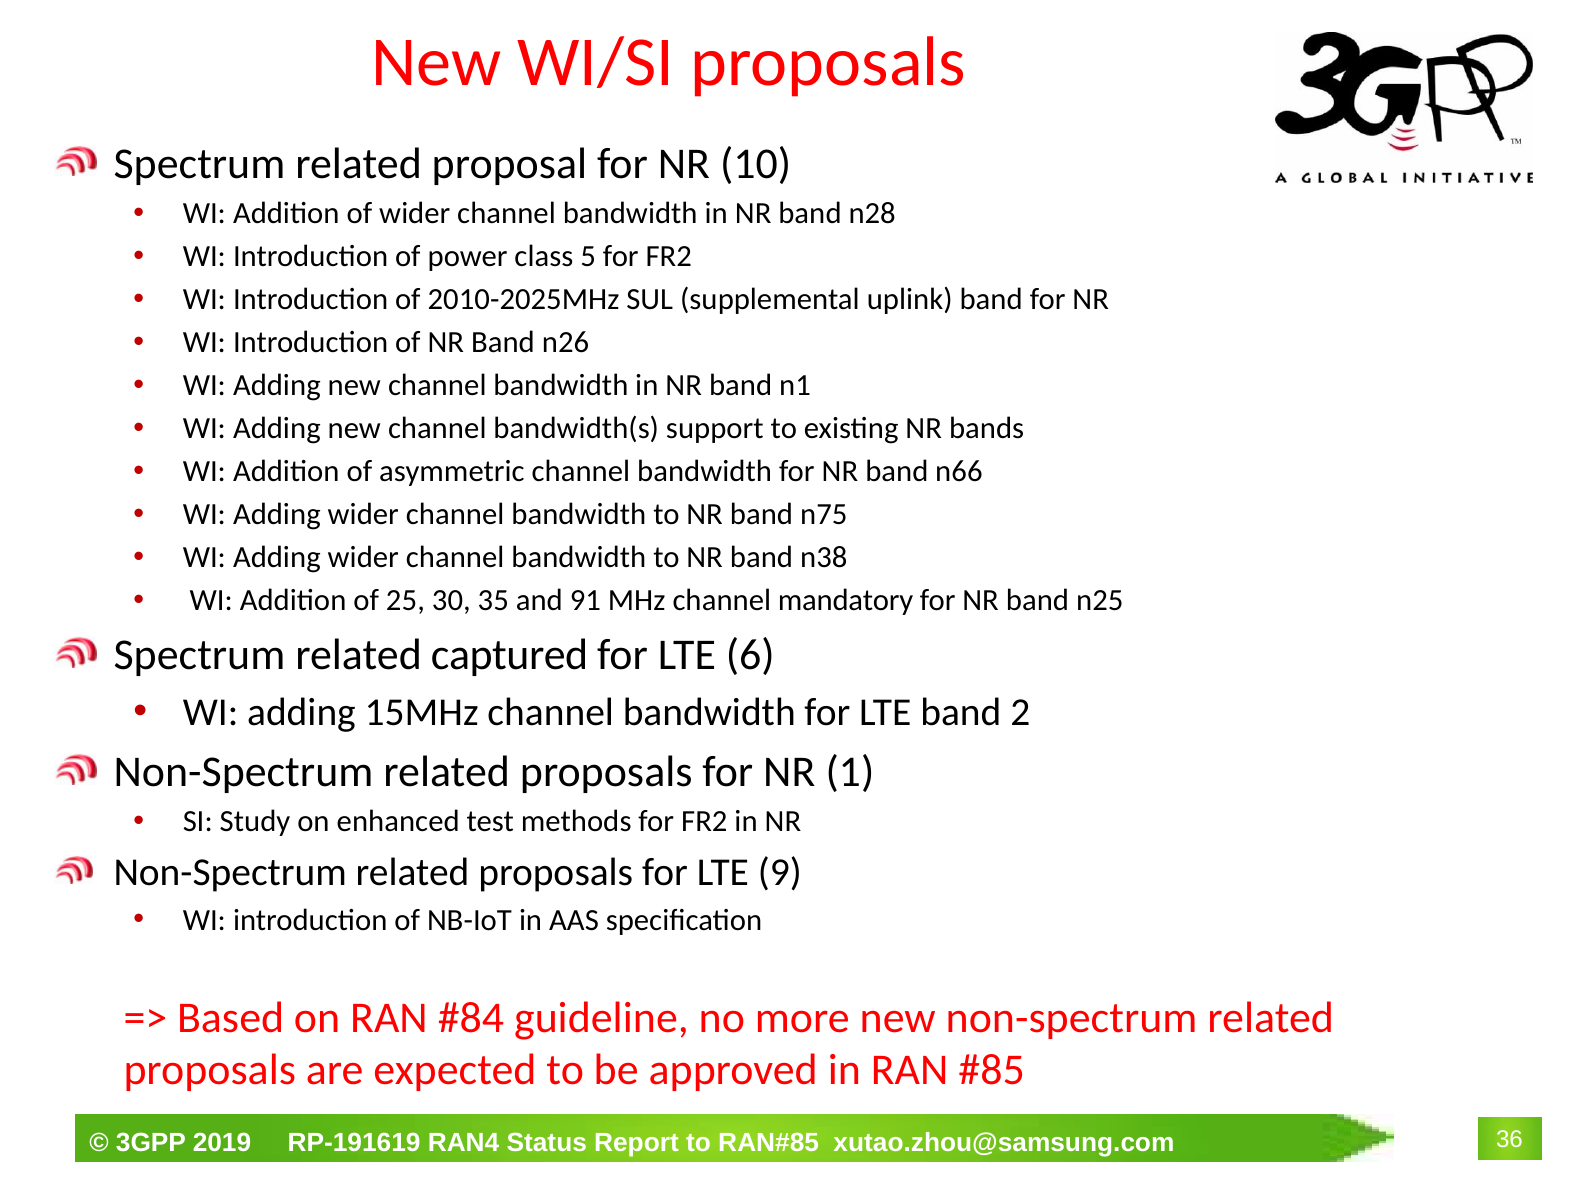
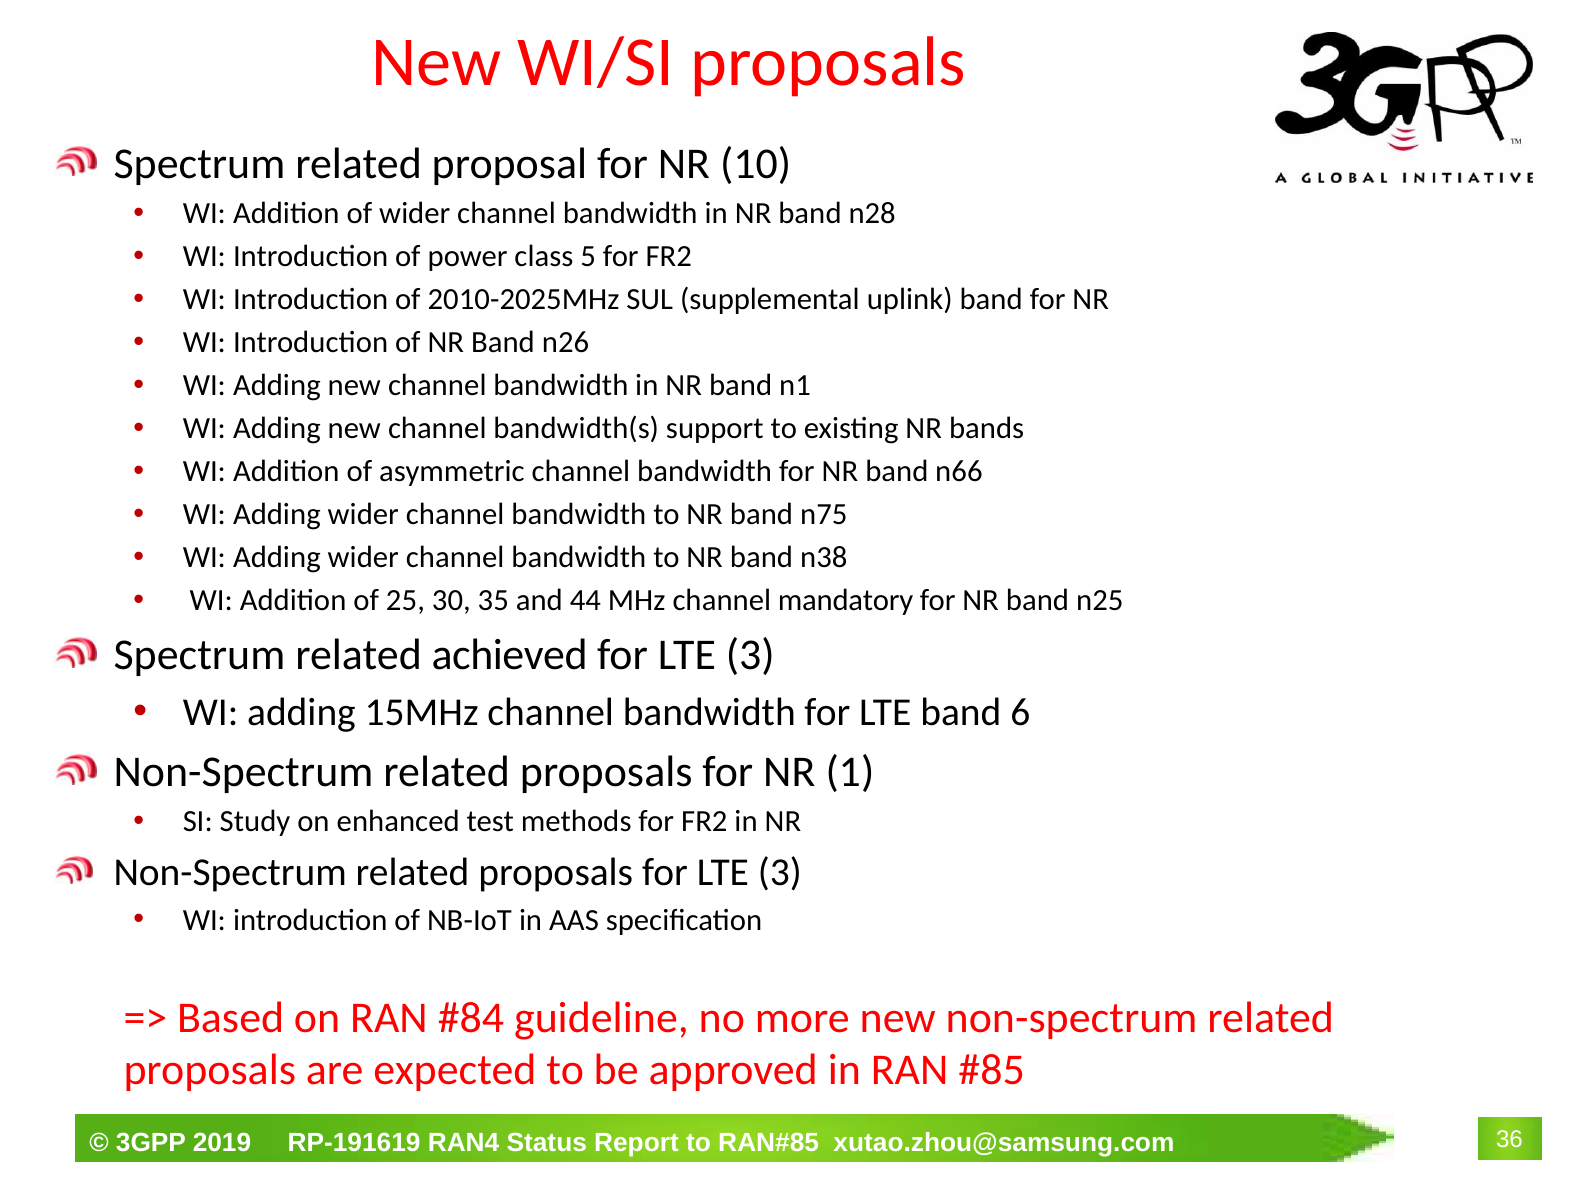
91: 91 -> 44
captured: captured -> achieved
6 at (750, 655): 6 -> 3
2: 2 -> 6
proposals for LTE 9: 9 -> 3
